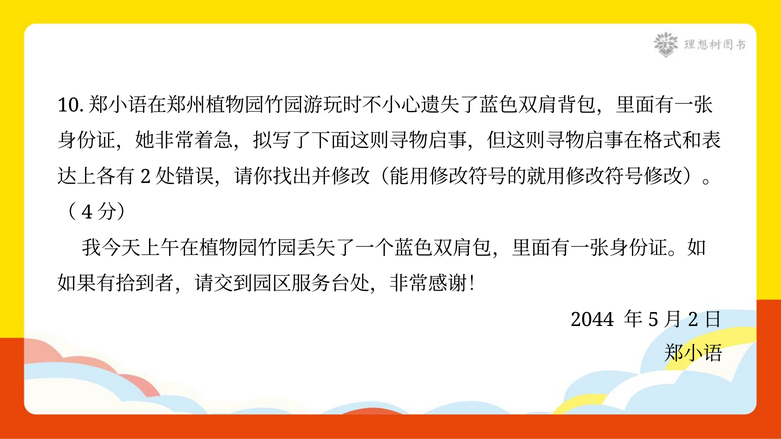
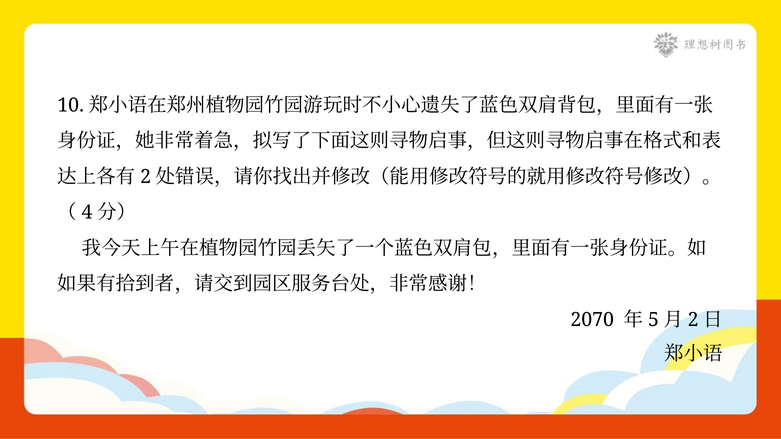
2044: 2044 -> 2070
